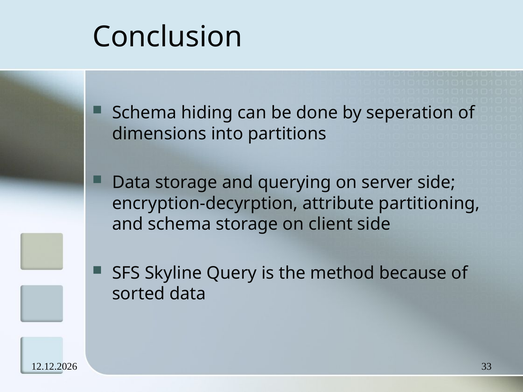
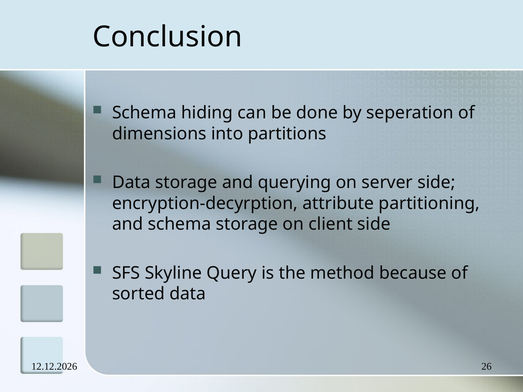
33: 33 -> 26
